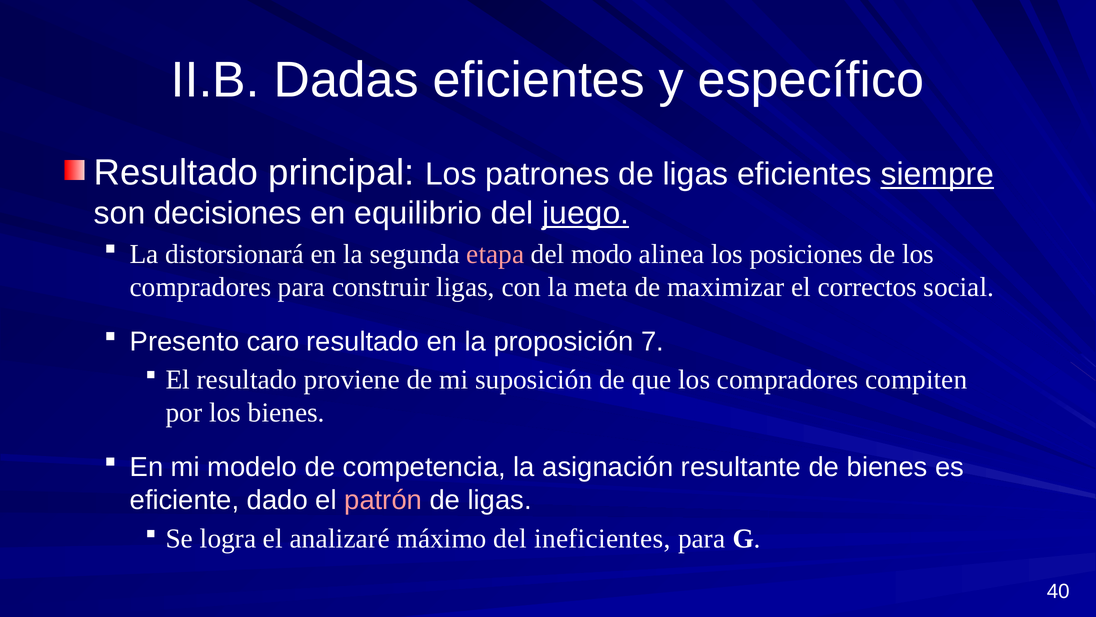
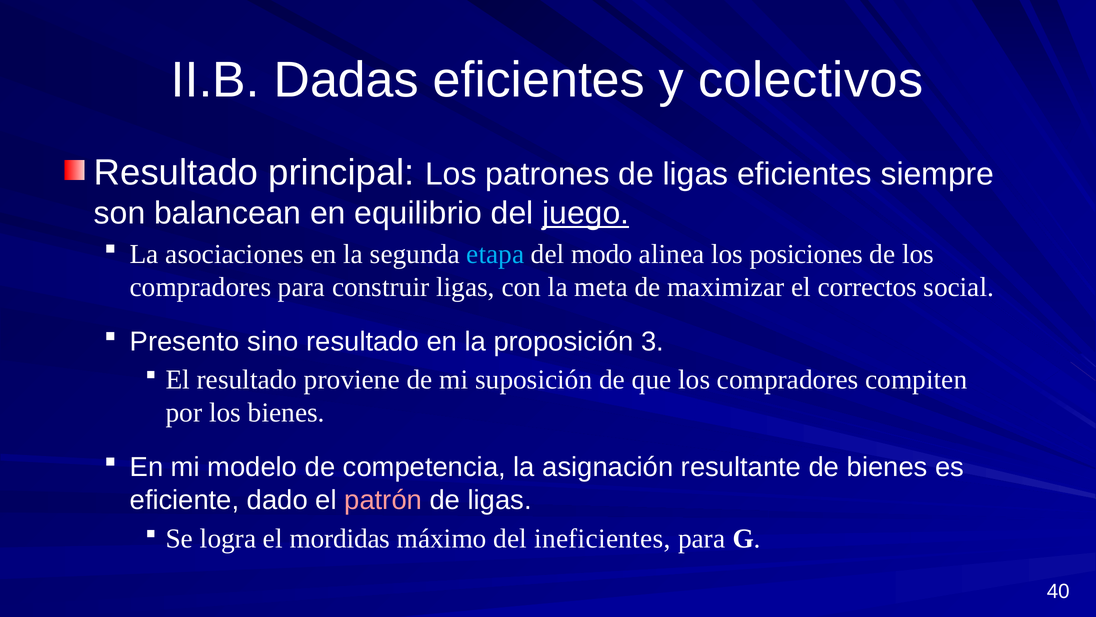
específico: específico -> colectivos
siempre underline: present -> none
decisiones: decisiones -> balancean
distorsionará: distorsionará -> asociaciones
etapa colour: pink -> light blue
caro: caro -> sino
7: 7 -> 3
analizaré: analizaré -> mordidas
